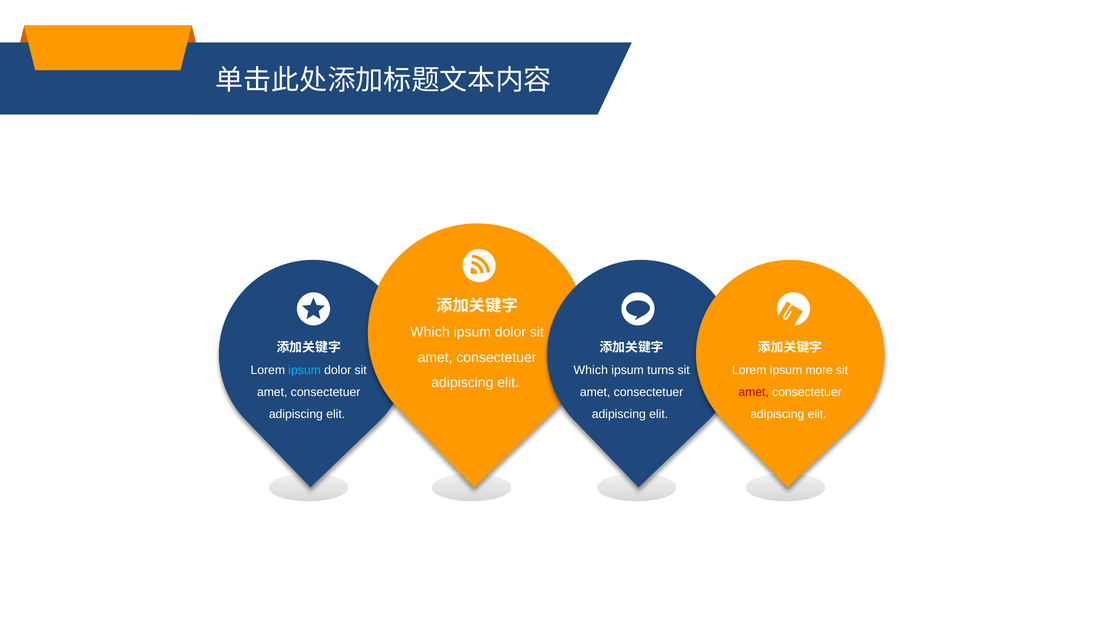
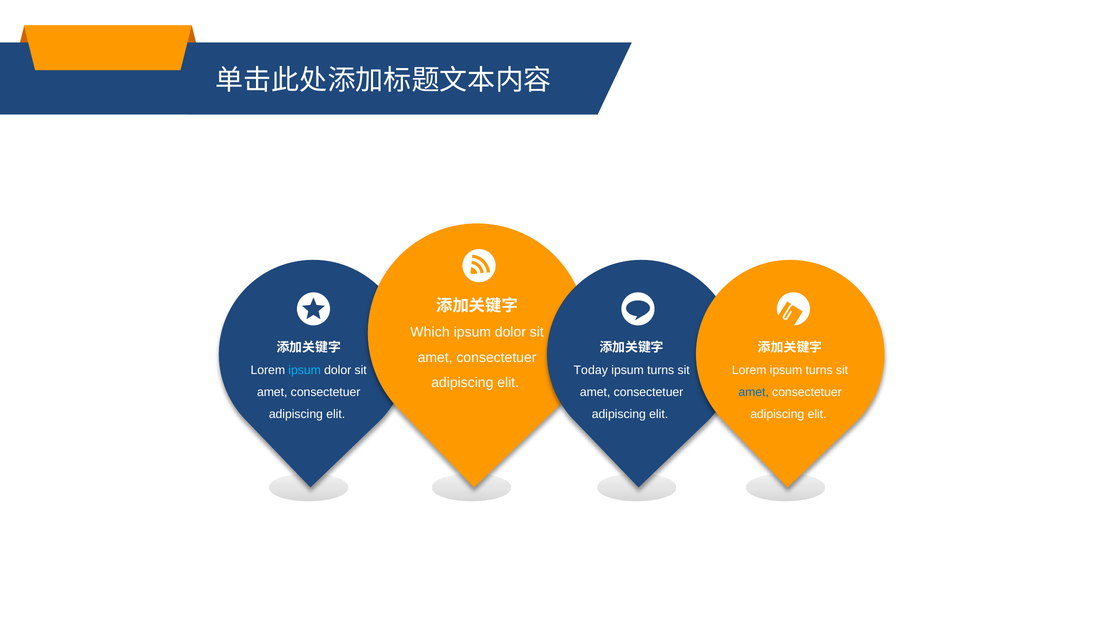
Which at (591, 370): Which -> Today
Lorem ipsum more: more -> turns
amet at (754, 392) colour: red -> blue
